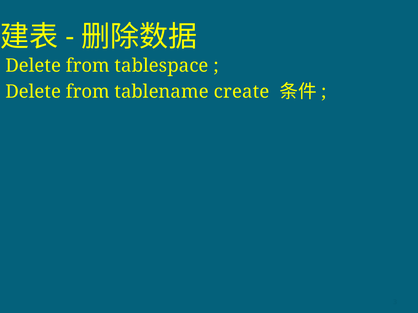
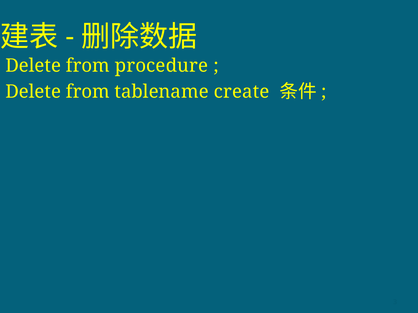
tablespace: tablespace -> procedure
